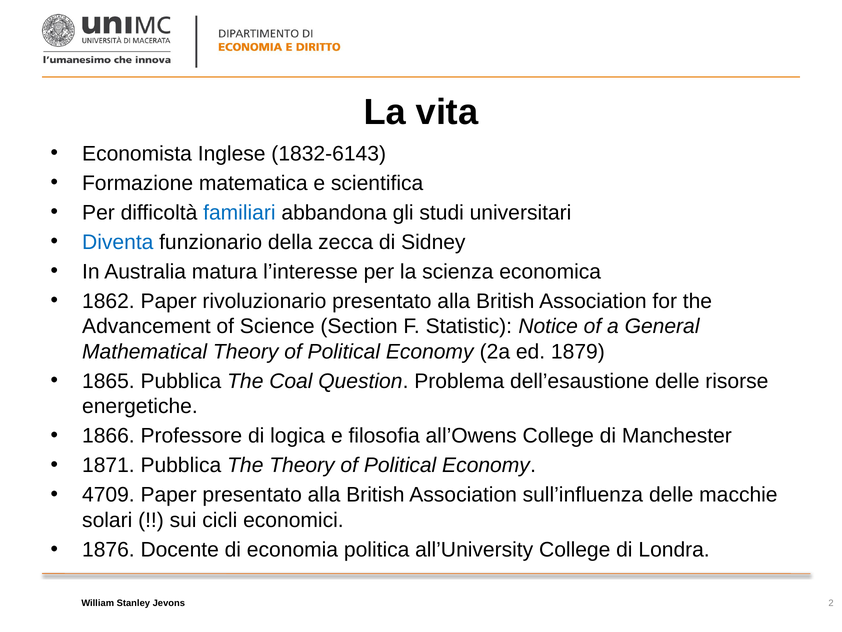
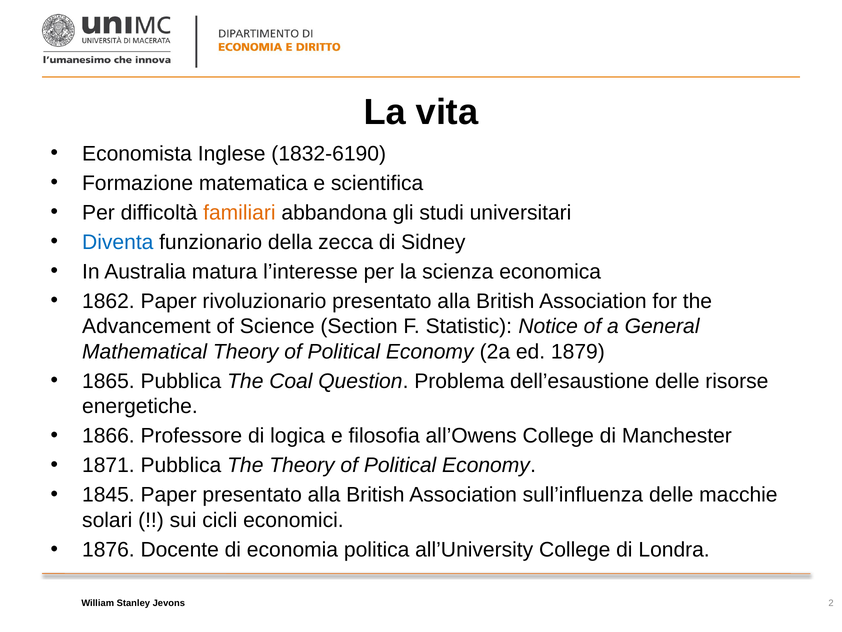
1832-6143: 1832-6143 -> 1832-6190
familiari colour: blue -> orange
4709: 4709 -> 1845
